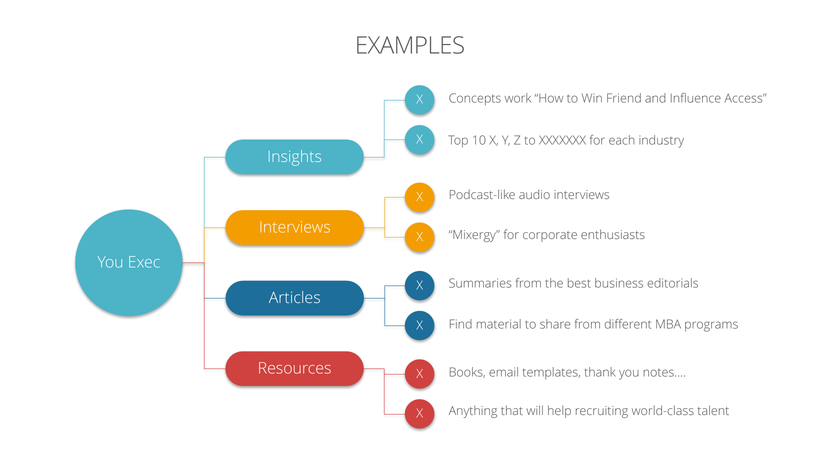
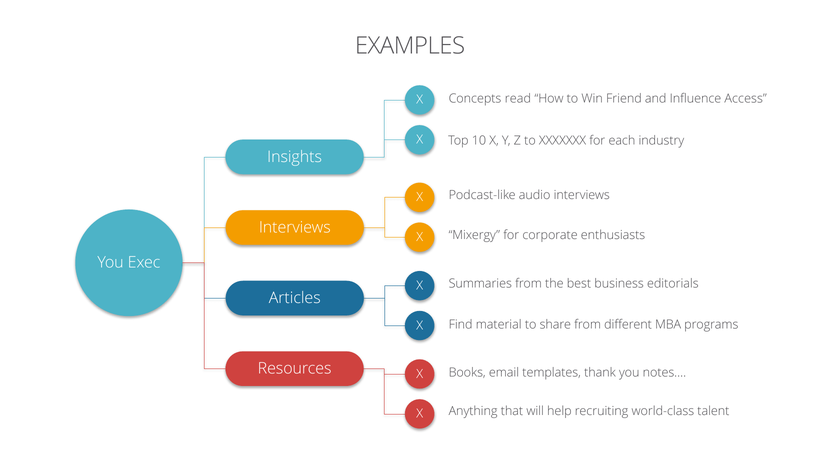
work: work -> read
